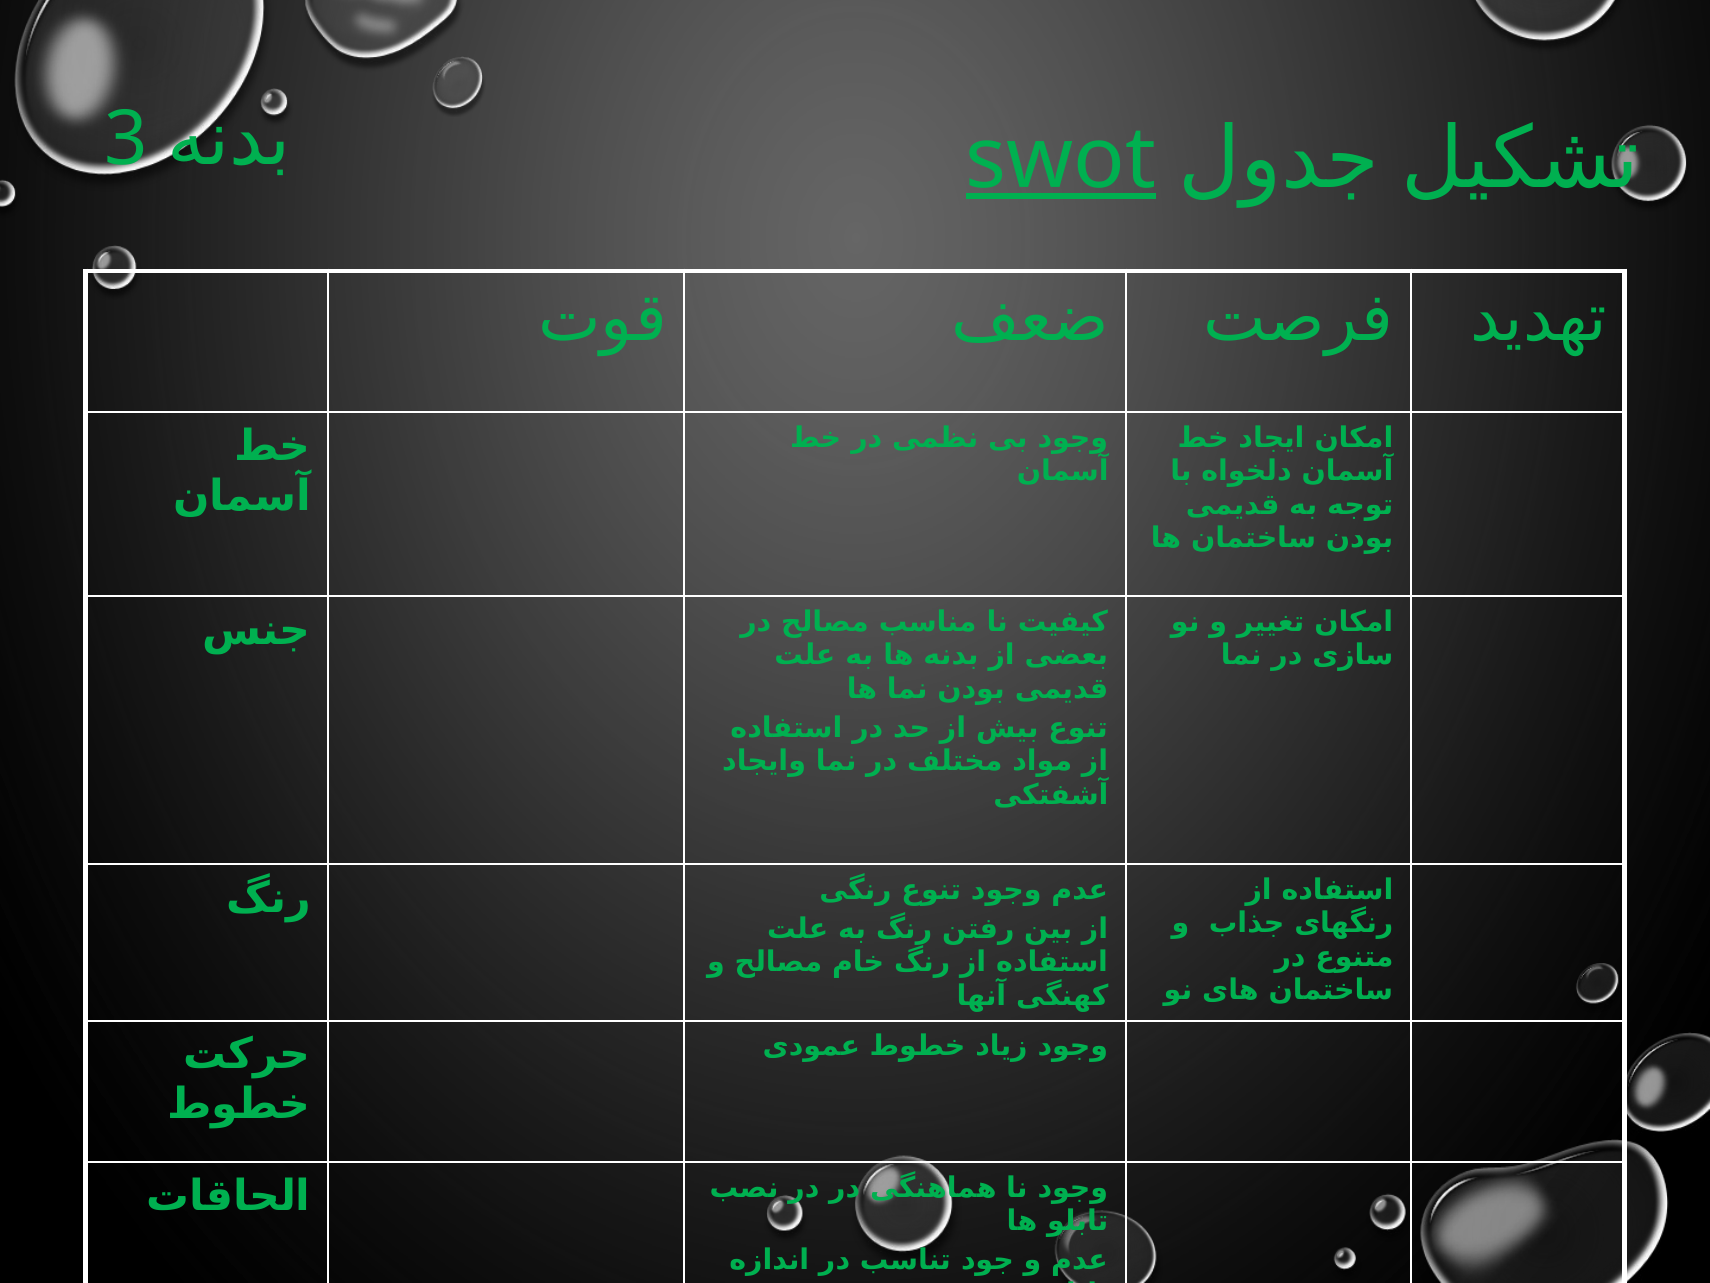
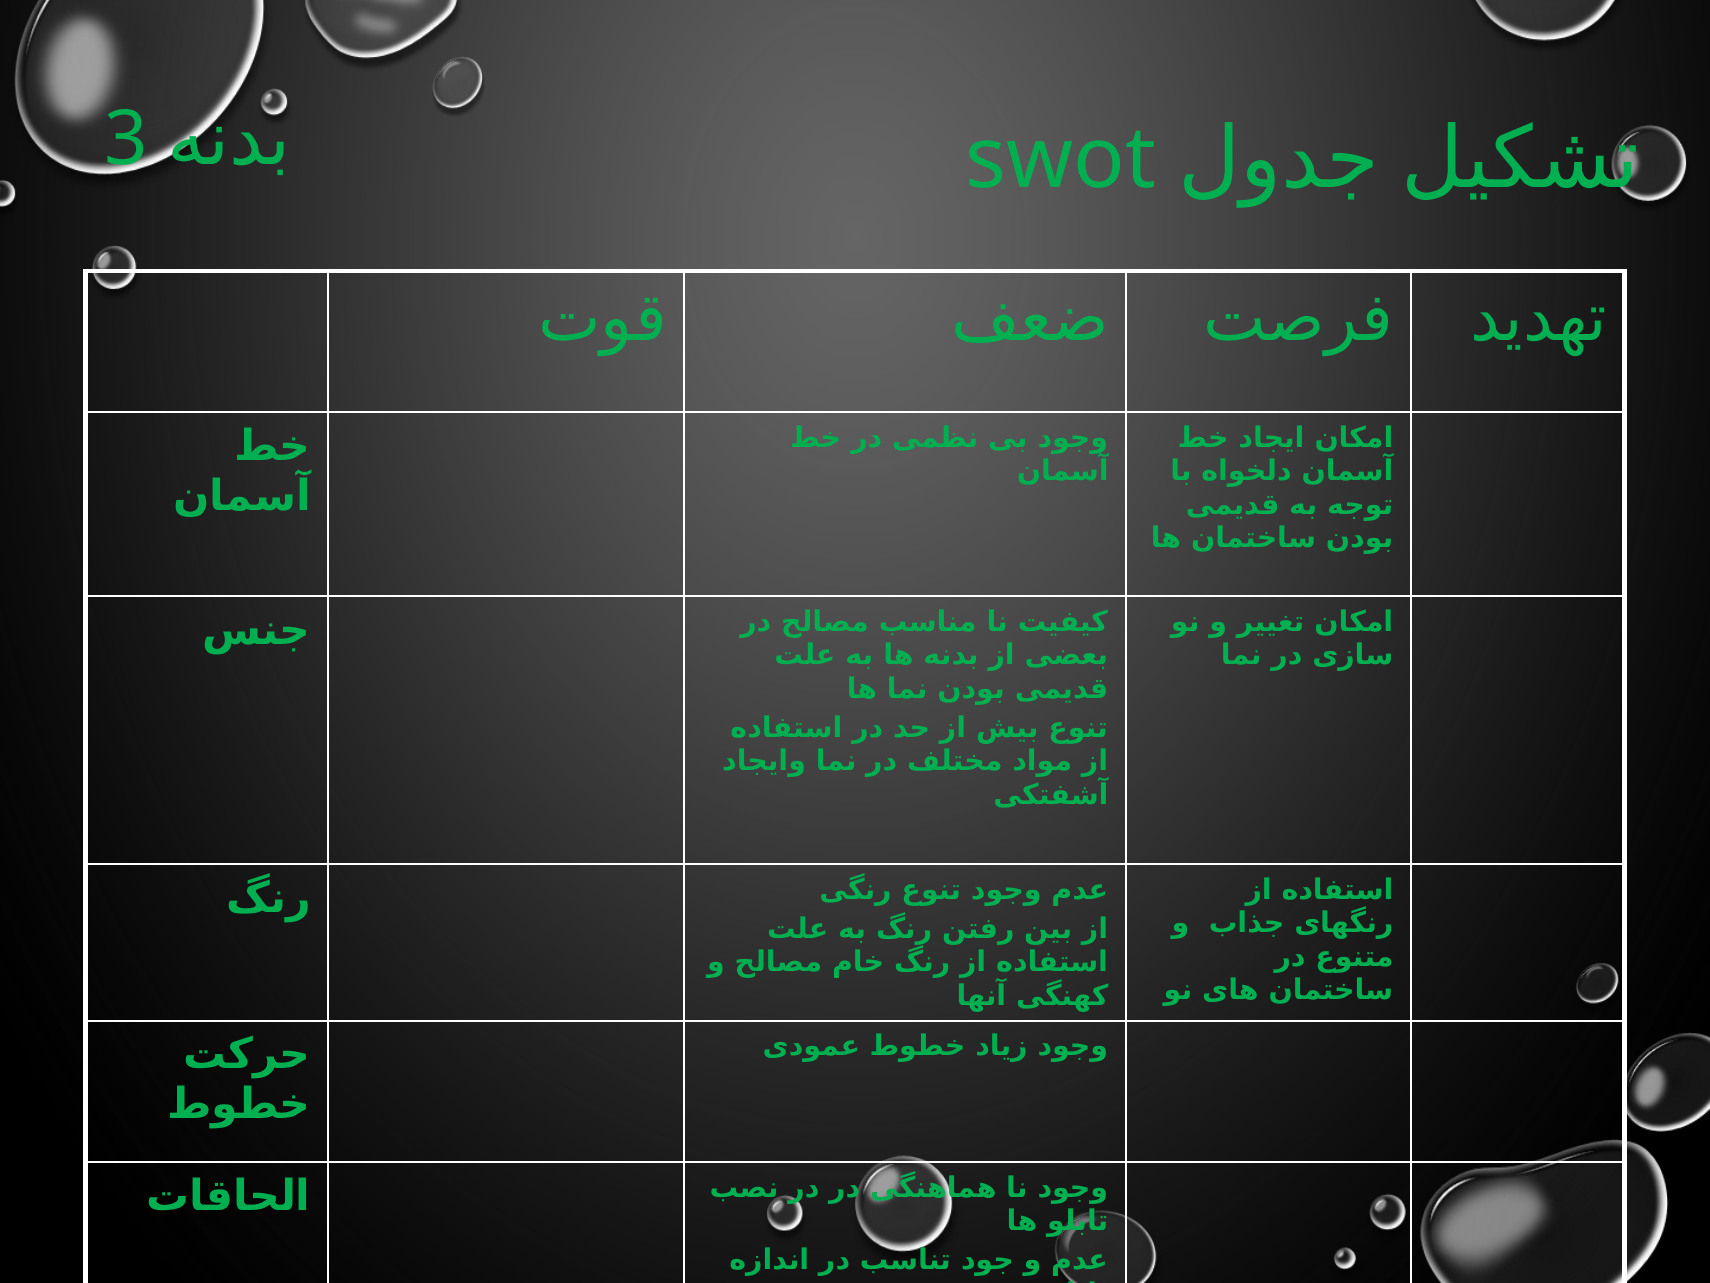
swot underline: present -> none
